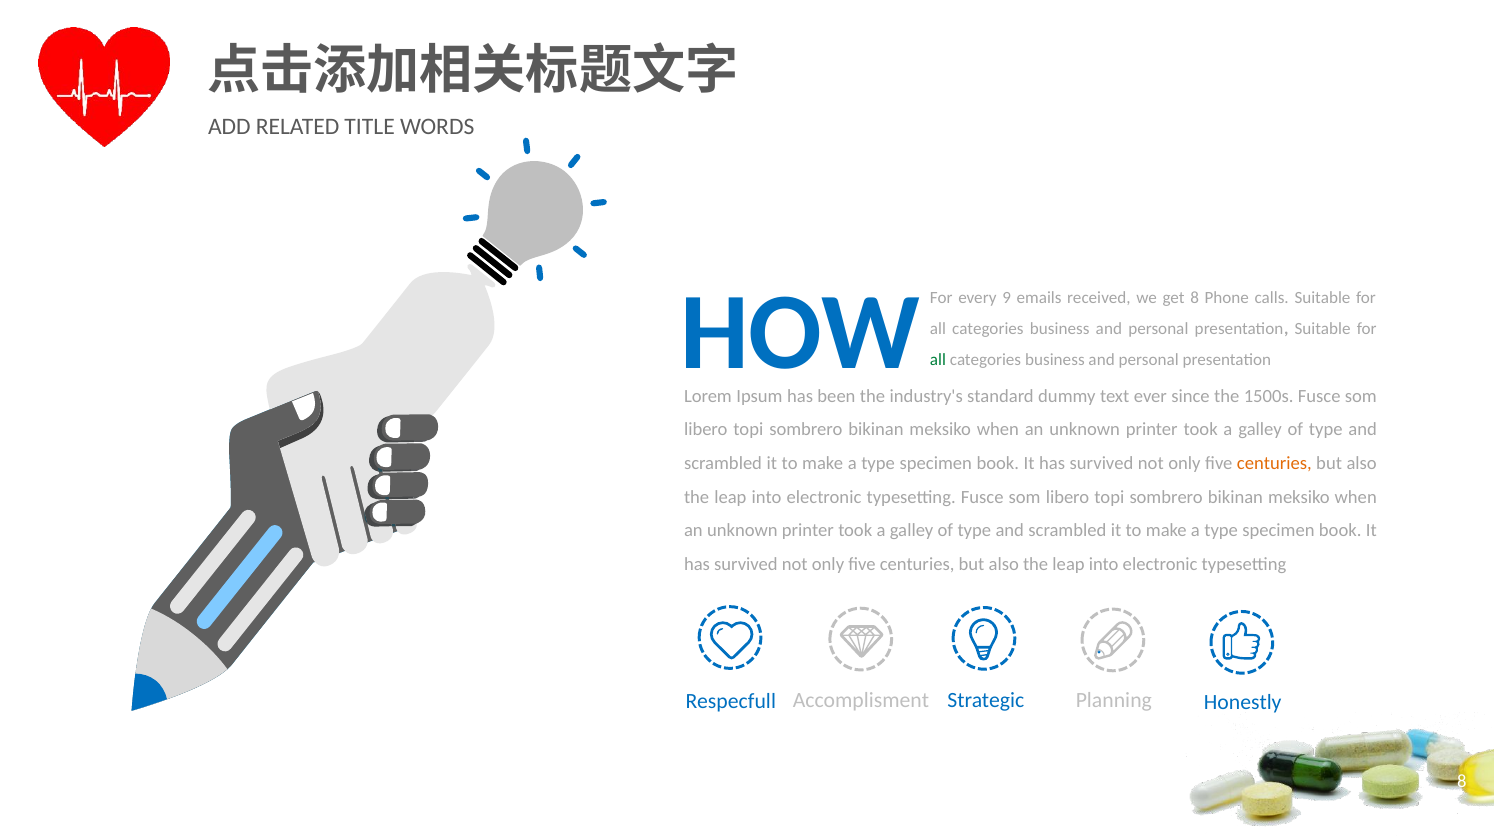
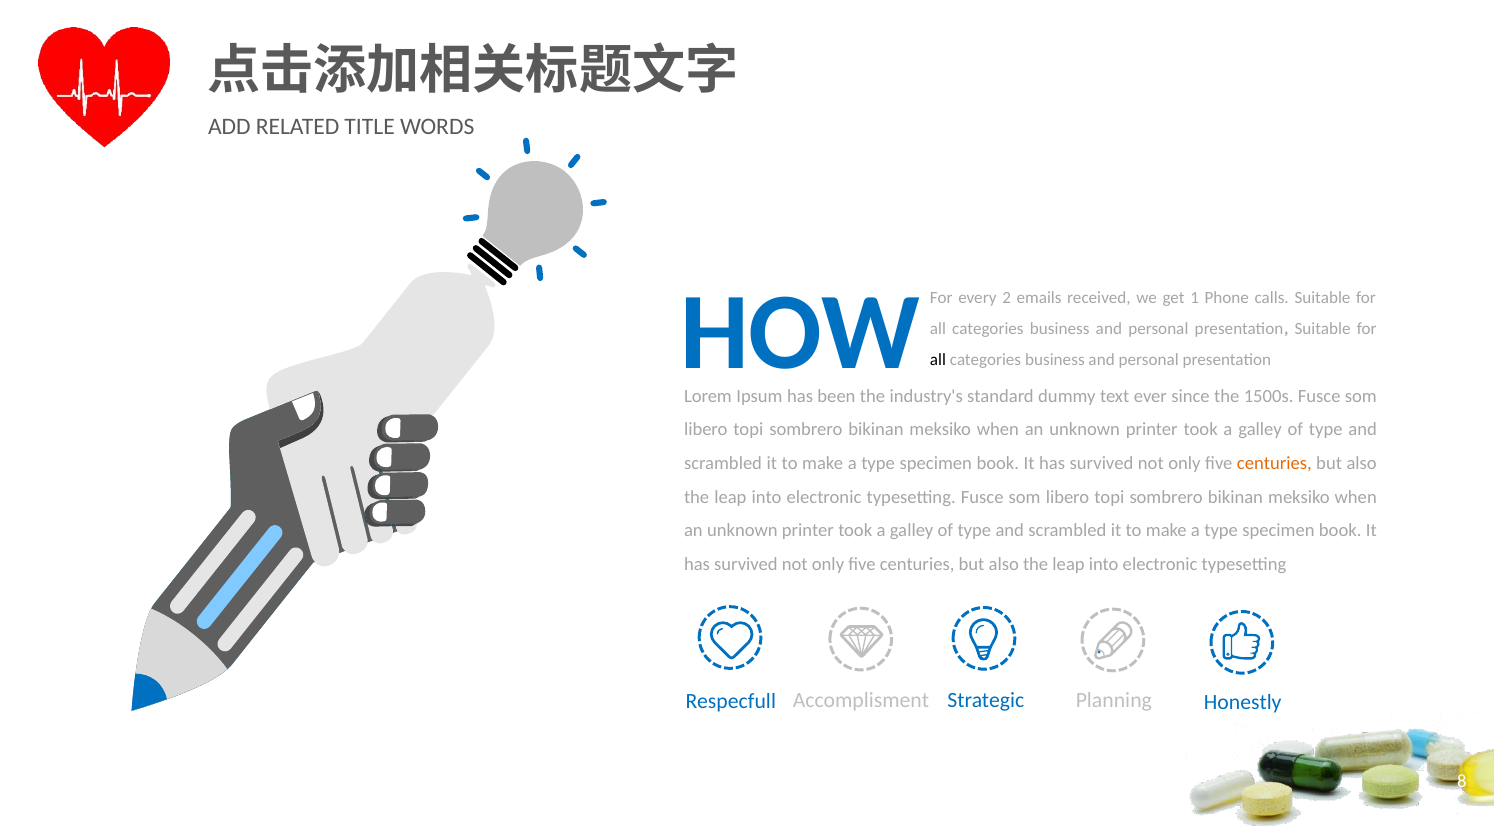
9: 9 -> 2
get 8: 8 -> 1
all at (938, 360) colour: green -> black
